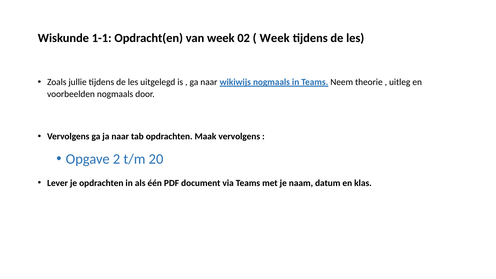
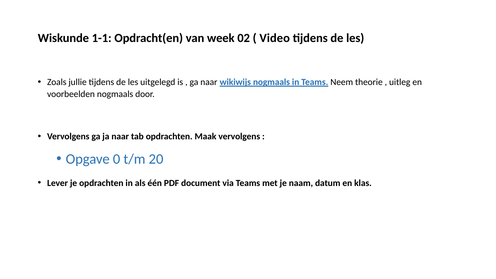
Week at (275, 38): Week -> Video
2: 2 -> 0
